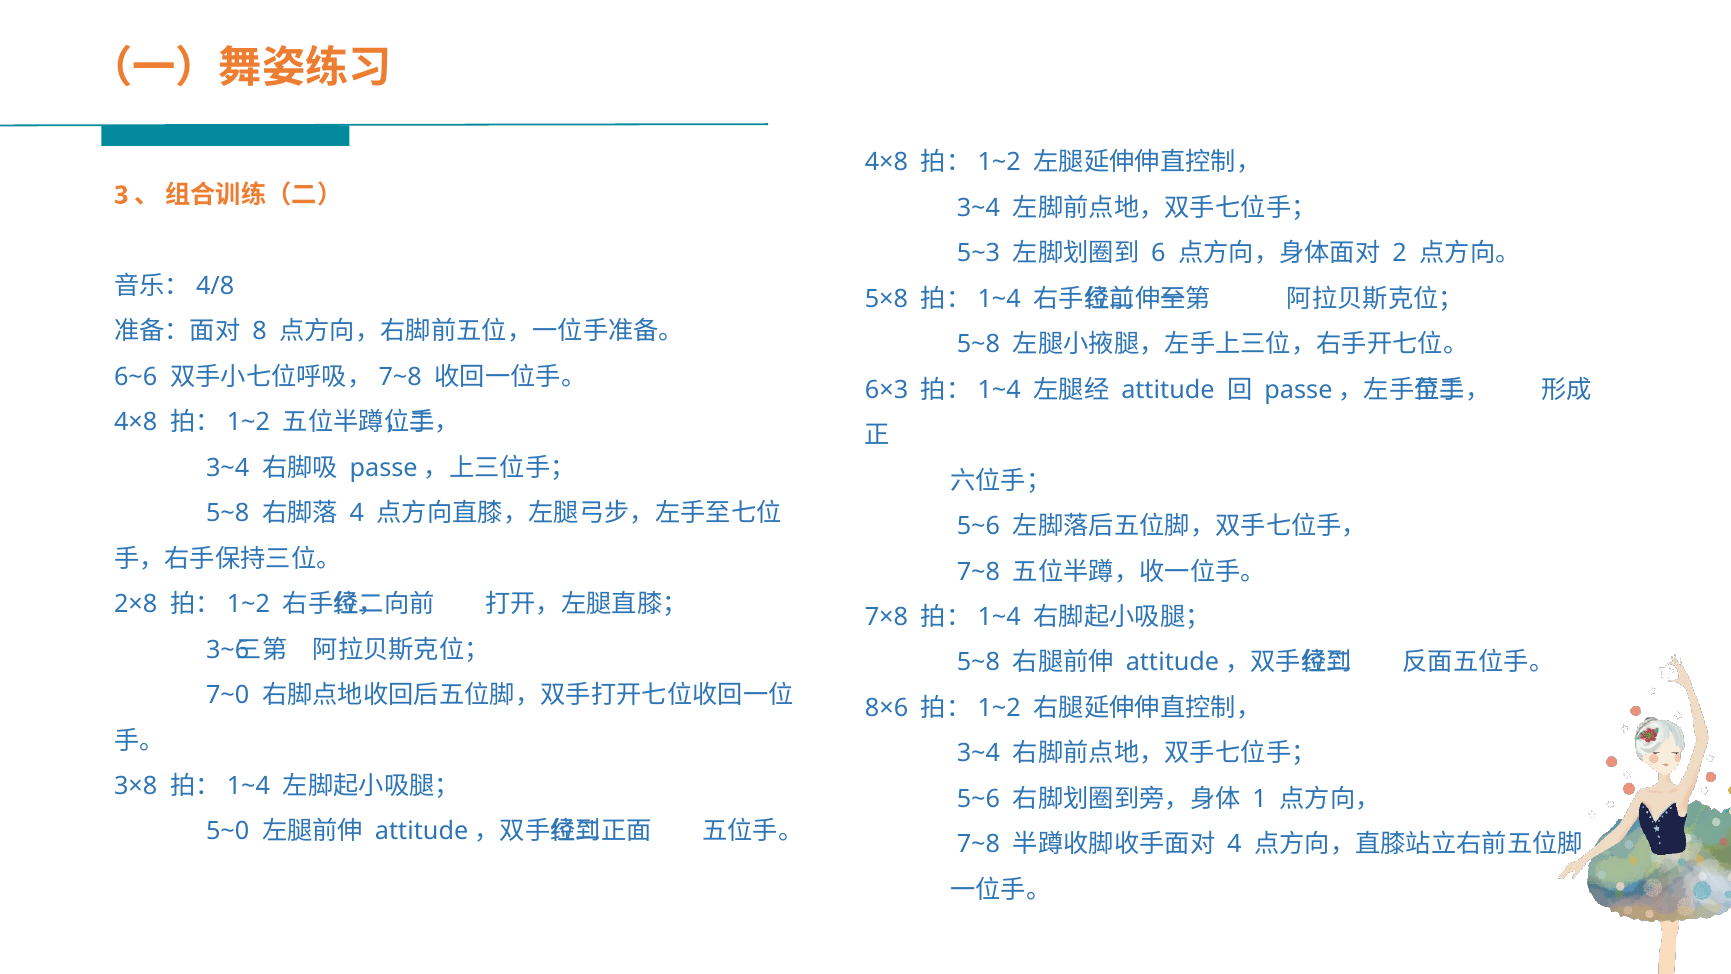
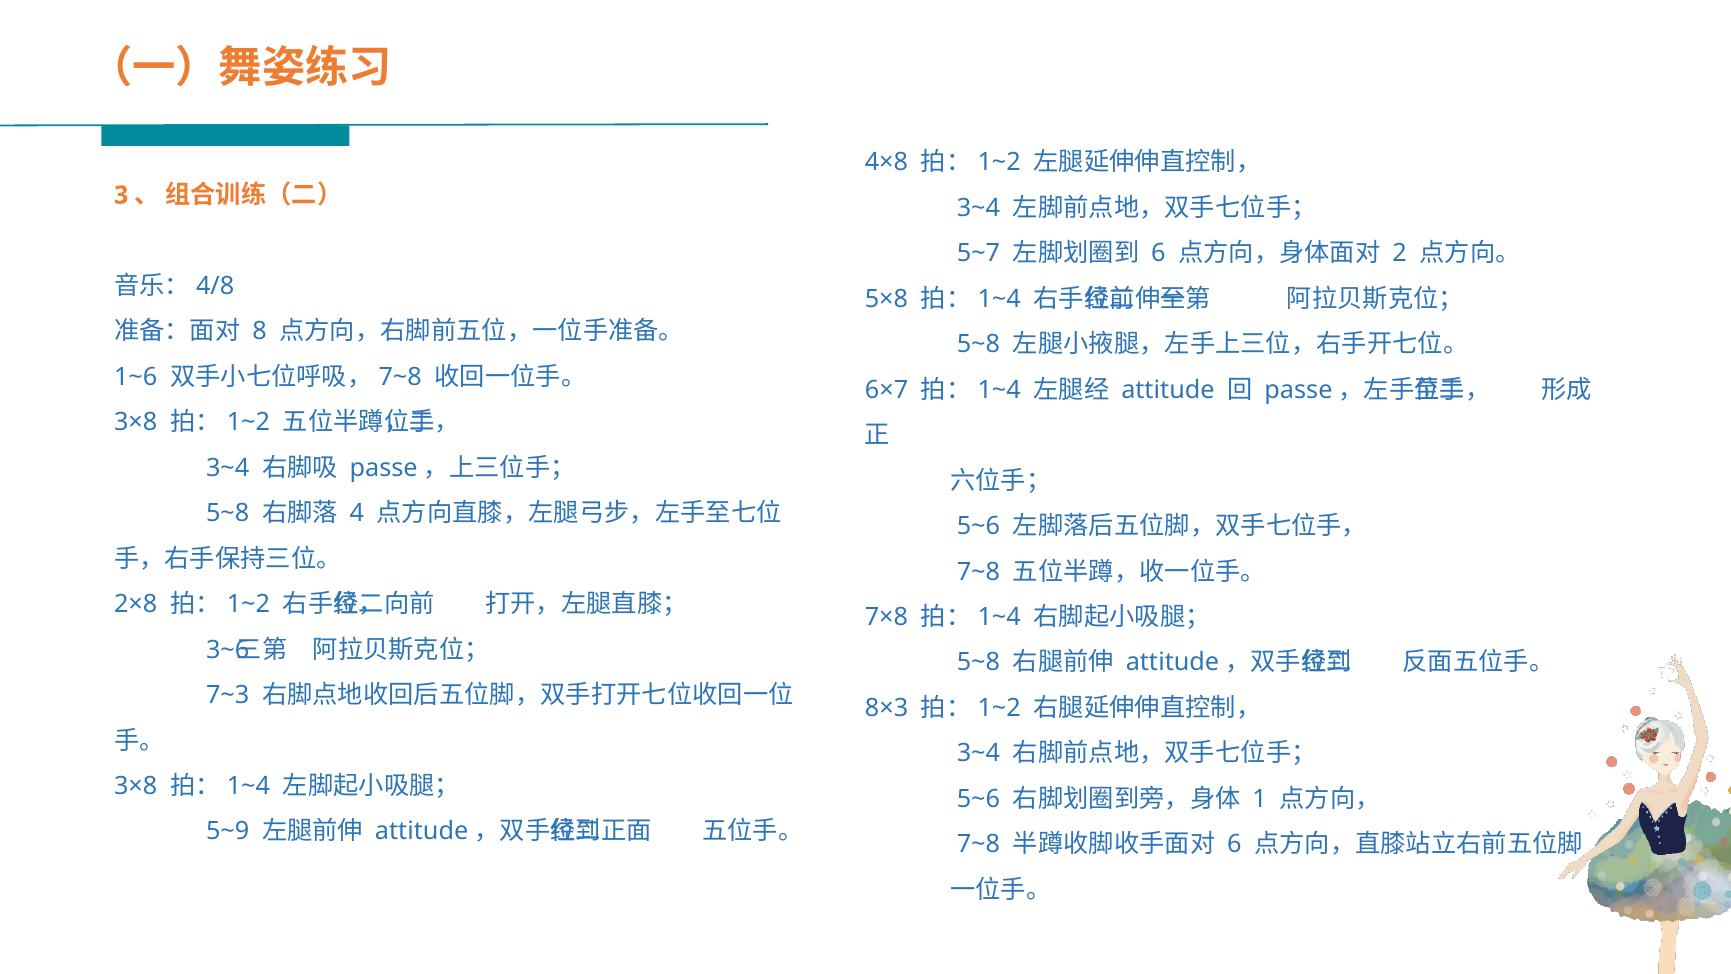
5~3: 5~3 -> 5~7
6~6: 6~6 -> 1~6
6×3: 6×3 -> 6×7
4×8 at (136, 422): 4×8 -> 3×8
7~0: 7~0 -> 7~3
8×6: 8×6 -> 8×3
5~0: 5~0 -> 5~9
4 at (1234, 844): 4 -> 6
